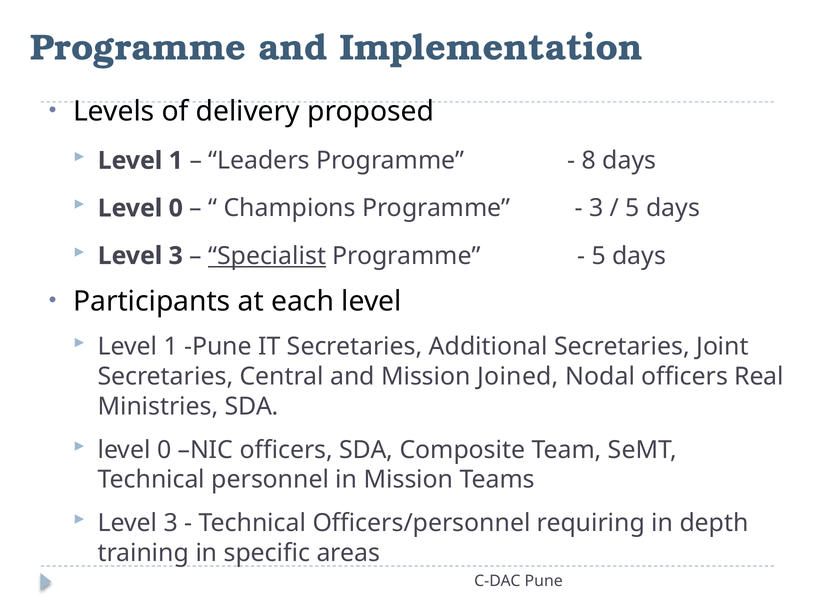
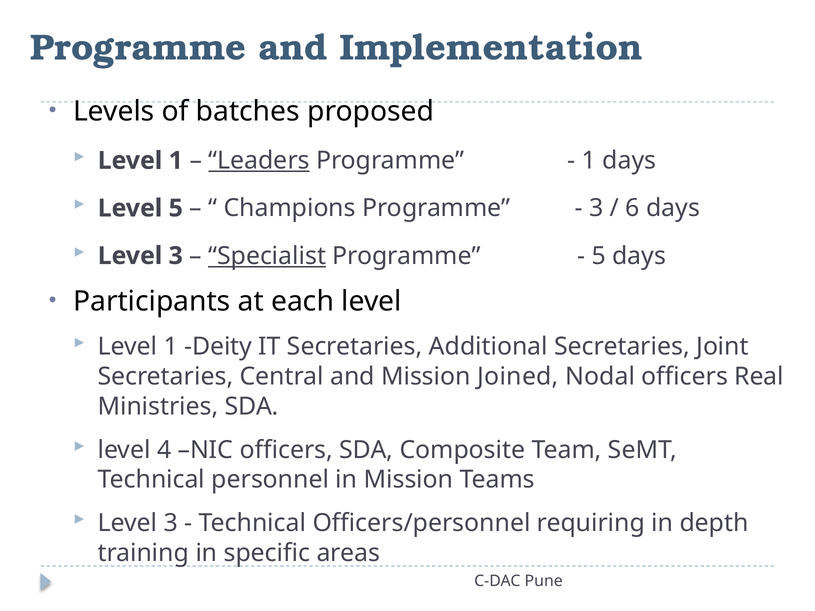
delivery: delivery -> batches
Leaders underline: none -> present
8 at (589, 161): 8 -> 1
0 at (176, 208): 0 -> 5
5 at (633, 208): 5 -> 6
1 Pune: Pune -> Deity
0 at (164, 450): 0 -> 4
